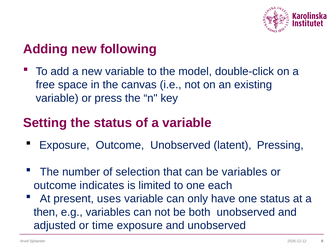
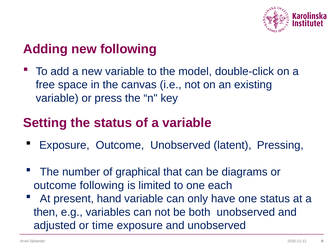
selection: selection -> graphical
be variables: variables -> diagrams
outcome indicates: indicates -> following
uses: uses -> hand
